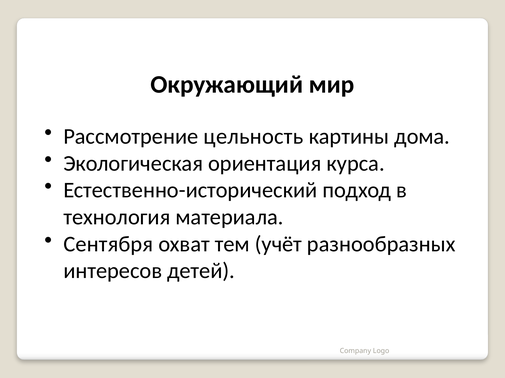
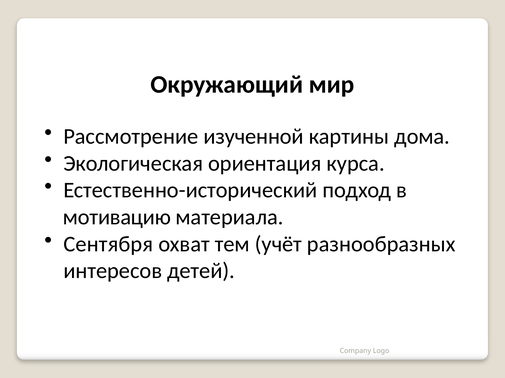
цельность: цельность -> изученной
технология: технология -> мотивацию
